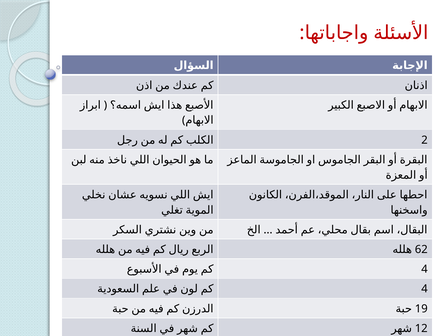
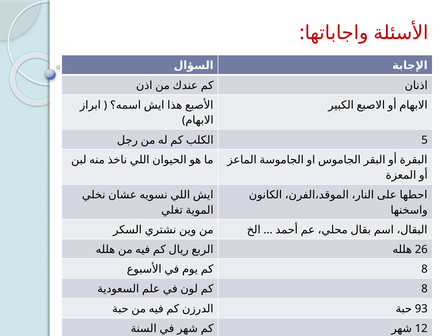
2: 2 -> 5
62: 62 -> 26
4 at (425, 269): 4 -> 8
4 at (425, 289): 4 -> 8
19: 19 -> 93
